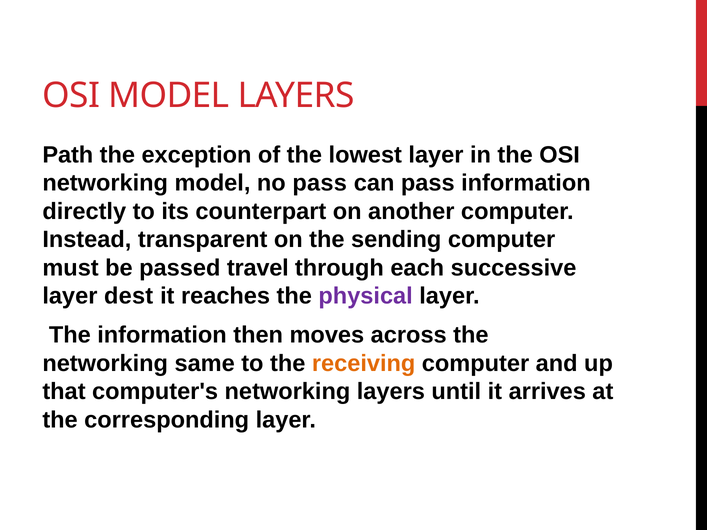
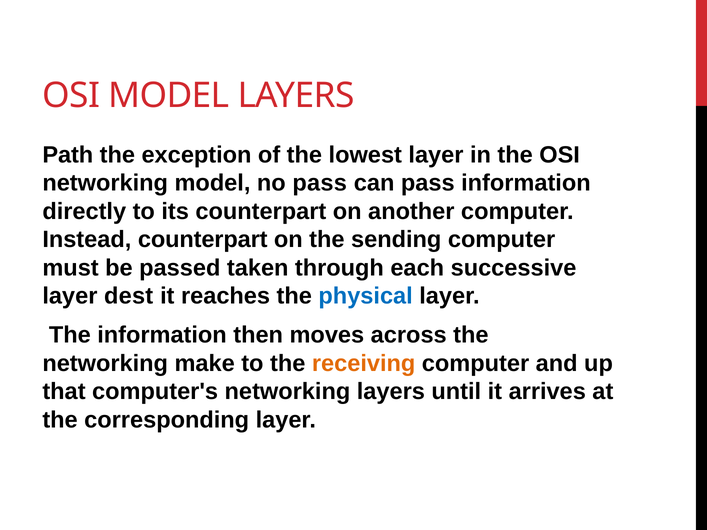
Instead transparent: transparent -> counterpart
travel: travel -> taken
physical colour: purple -> blue
same: same -> make
